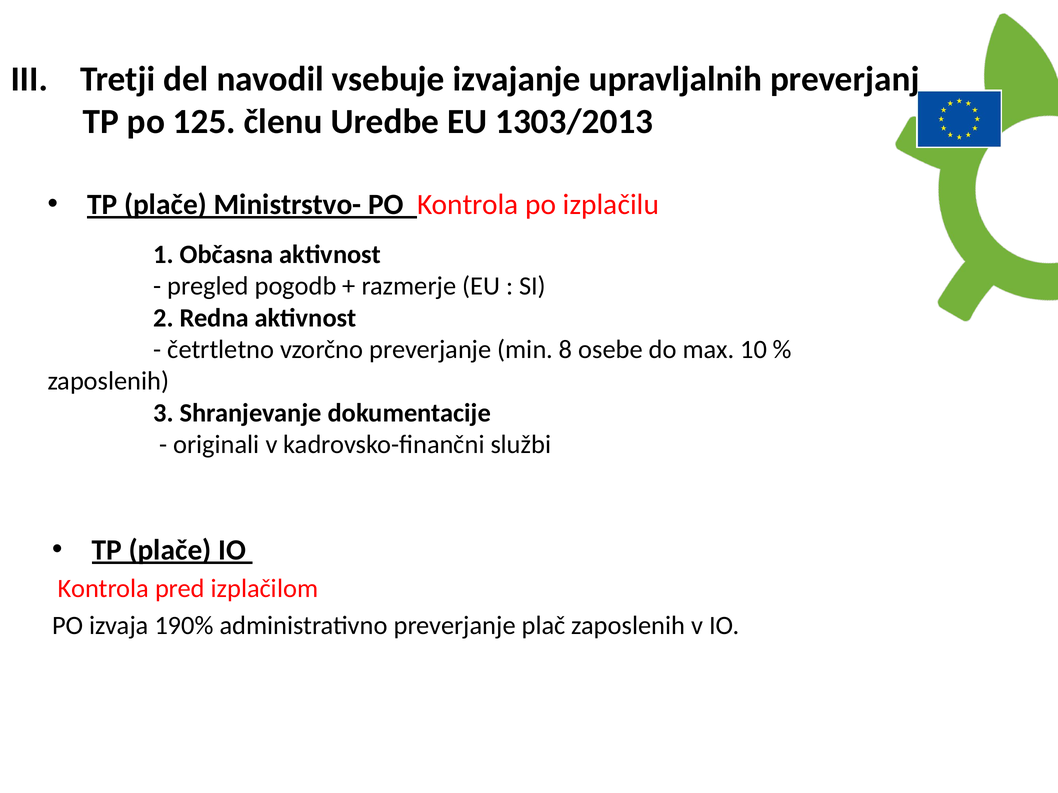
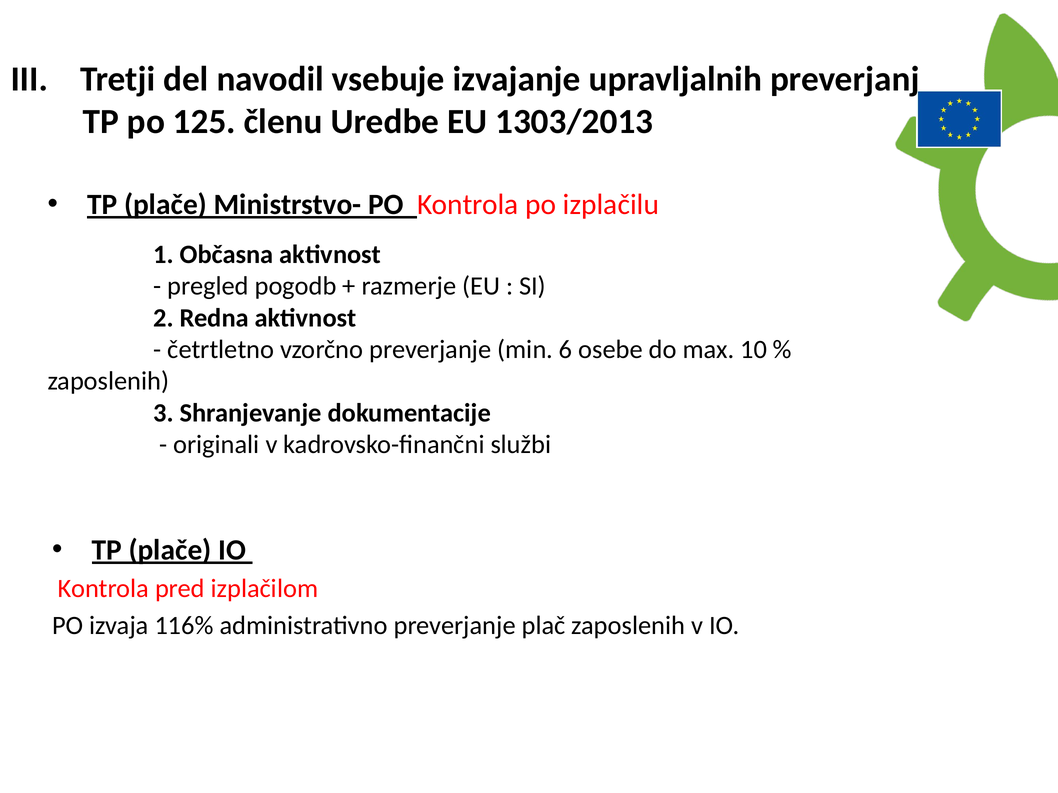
8: 8 -> 6
190%: 190% -> 116%
